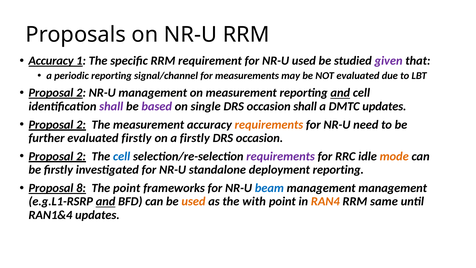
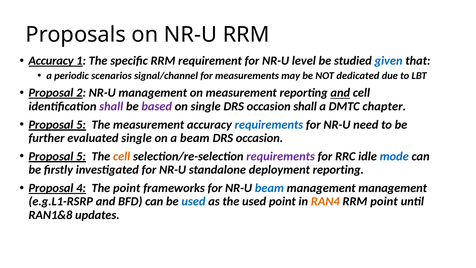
NR-U used: used -> level
given colour: purple -> blue
periodic reporting: reporting -> scenarios
NOT evaluated: evaluated -> dedicated
DMTC updates: updates -> chapter
2 at (81, 125): 2 -> 5
requirements at (269, 125) colour: orange -> blue
evaluated firstly: firstly -> single
a firstly: firstly -> beam
2 at (81, 156): 2 -> 5
cell at (122, 156) colour: blue -> orange
mode colour: orange -> blue
8: 8 -> 4
and at (106, 201) underline: present -> none
used at (193, 201) colour: orange -> blue
the with: with -> used
RRM same: same -> point
RAN1&4: RAN1&4 -> RAN1&8
